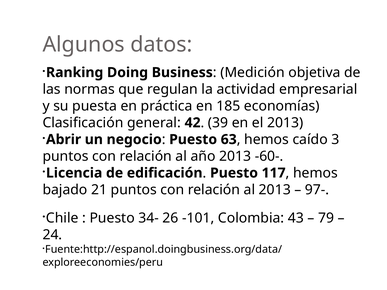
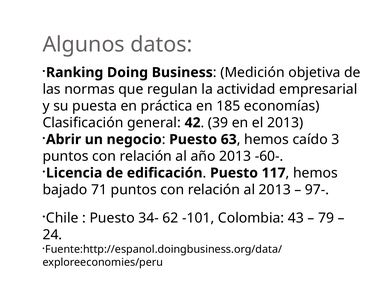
21: 21 -> 71
26: 26 -> 62
